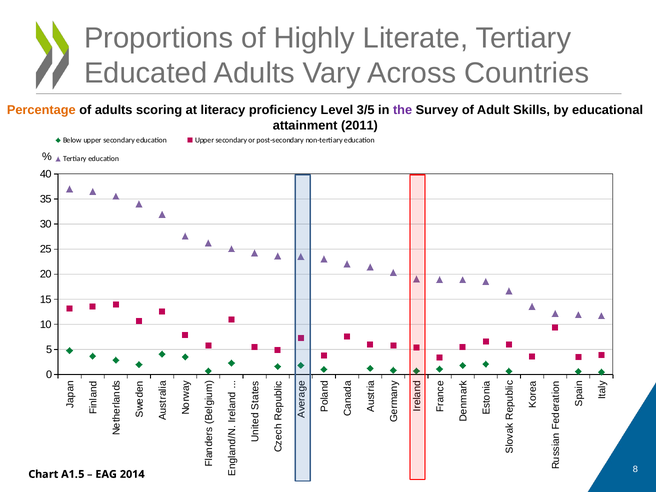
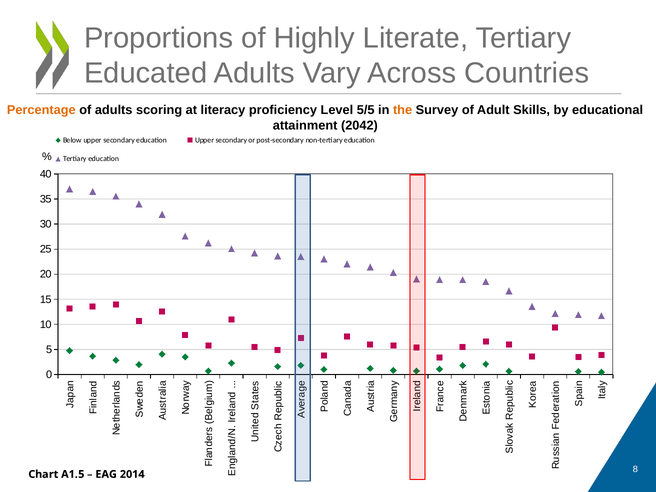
3/5: 3/5 -> 5/5
the colour: purple -> orange
2011: 2011 -> 2042
